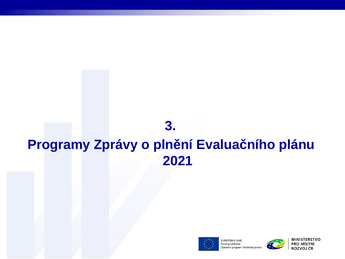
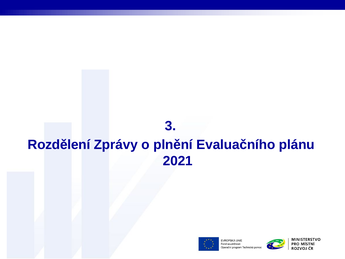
Programy: Programy -> Rozdělení
